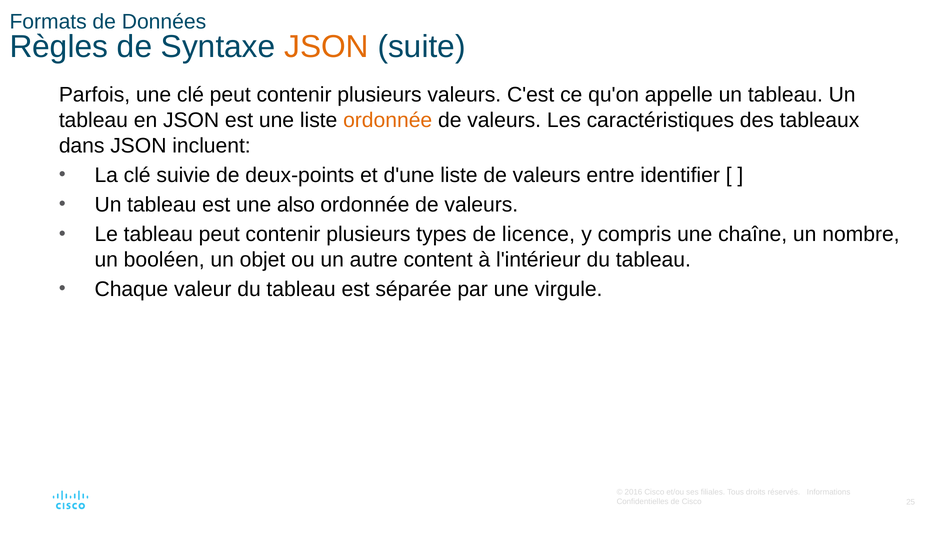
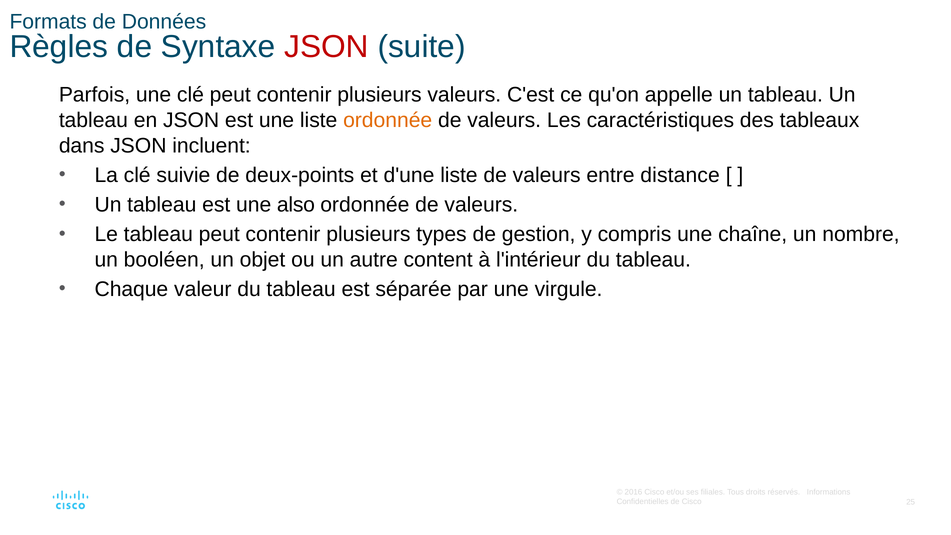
JSON at (327, 47) colour: orange -> red
identifier: identifier -> distance
licence: licence -> gestion
